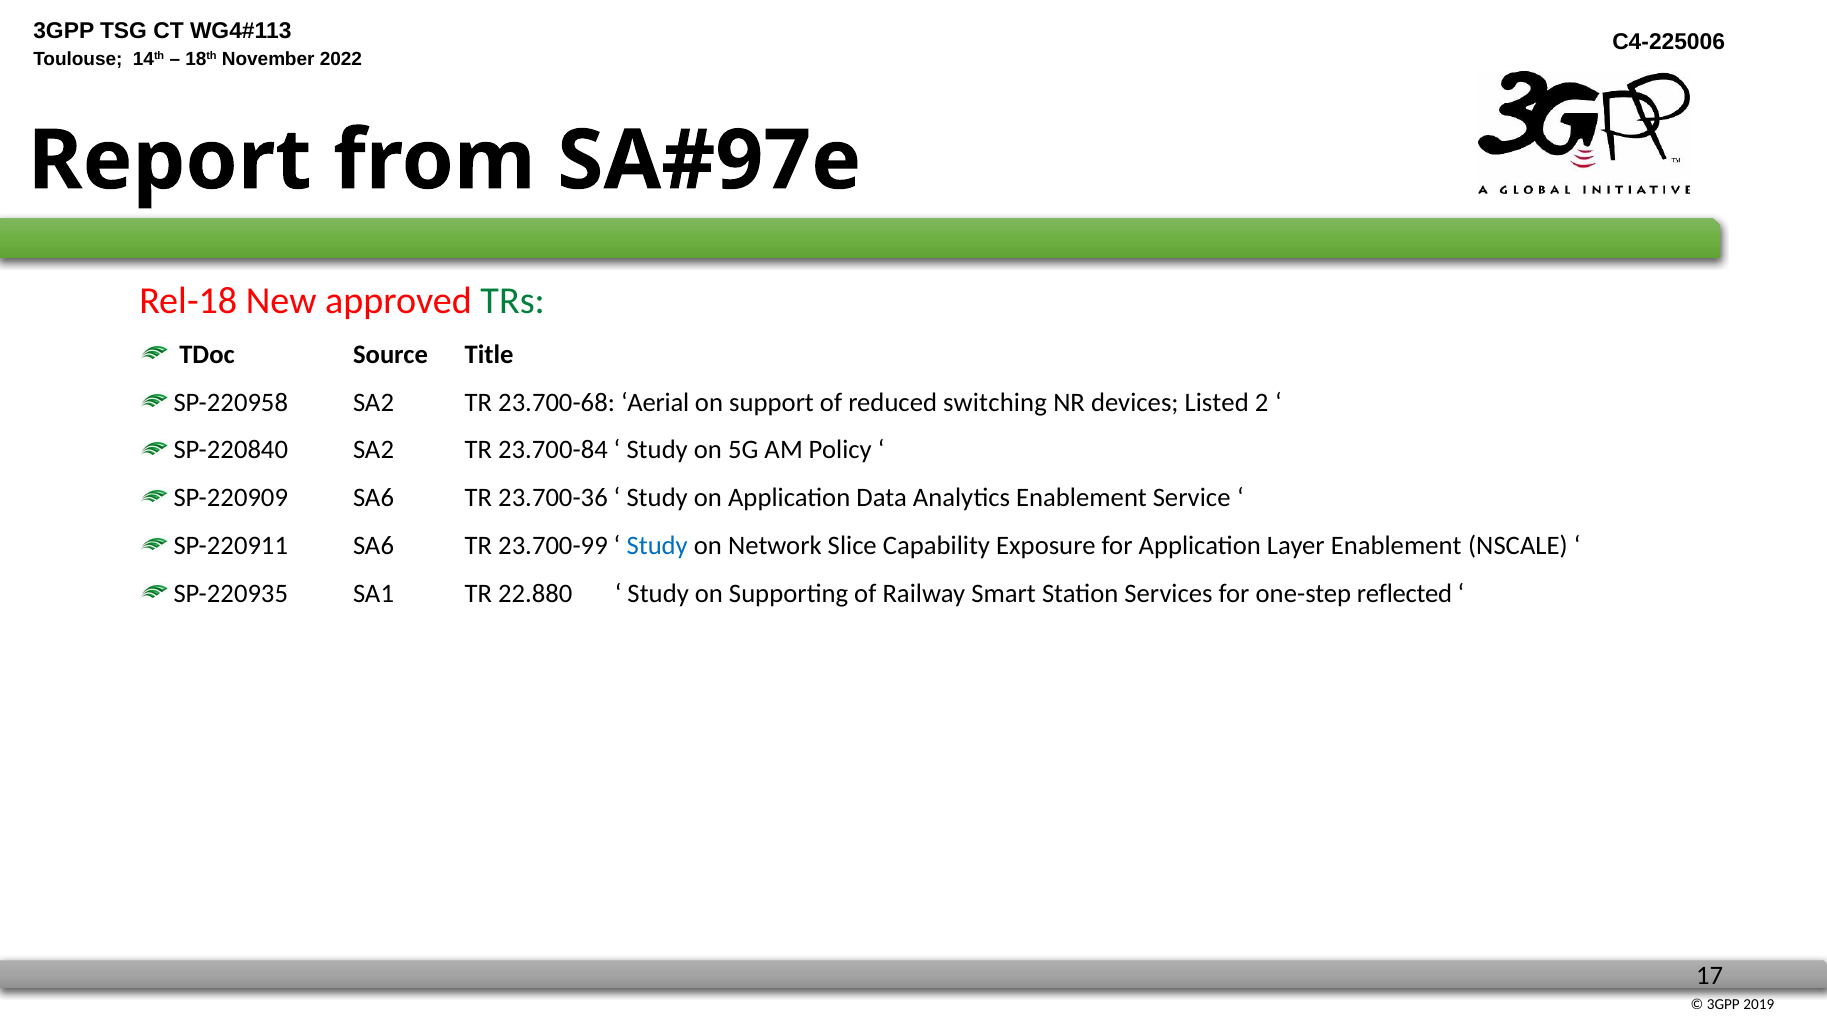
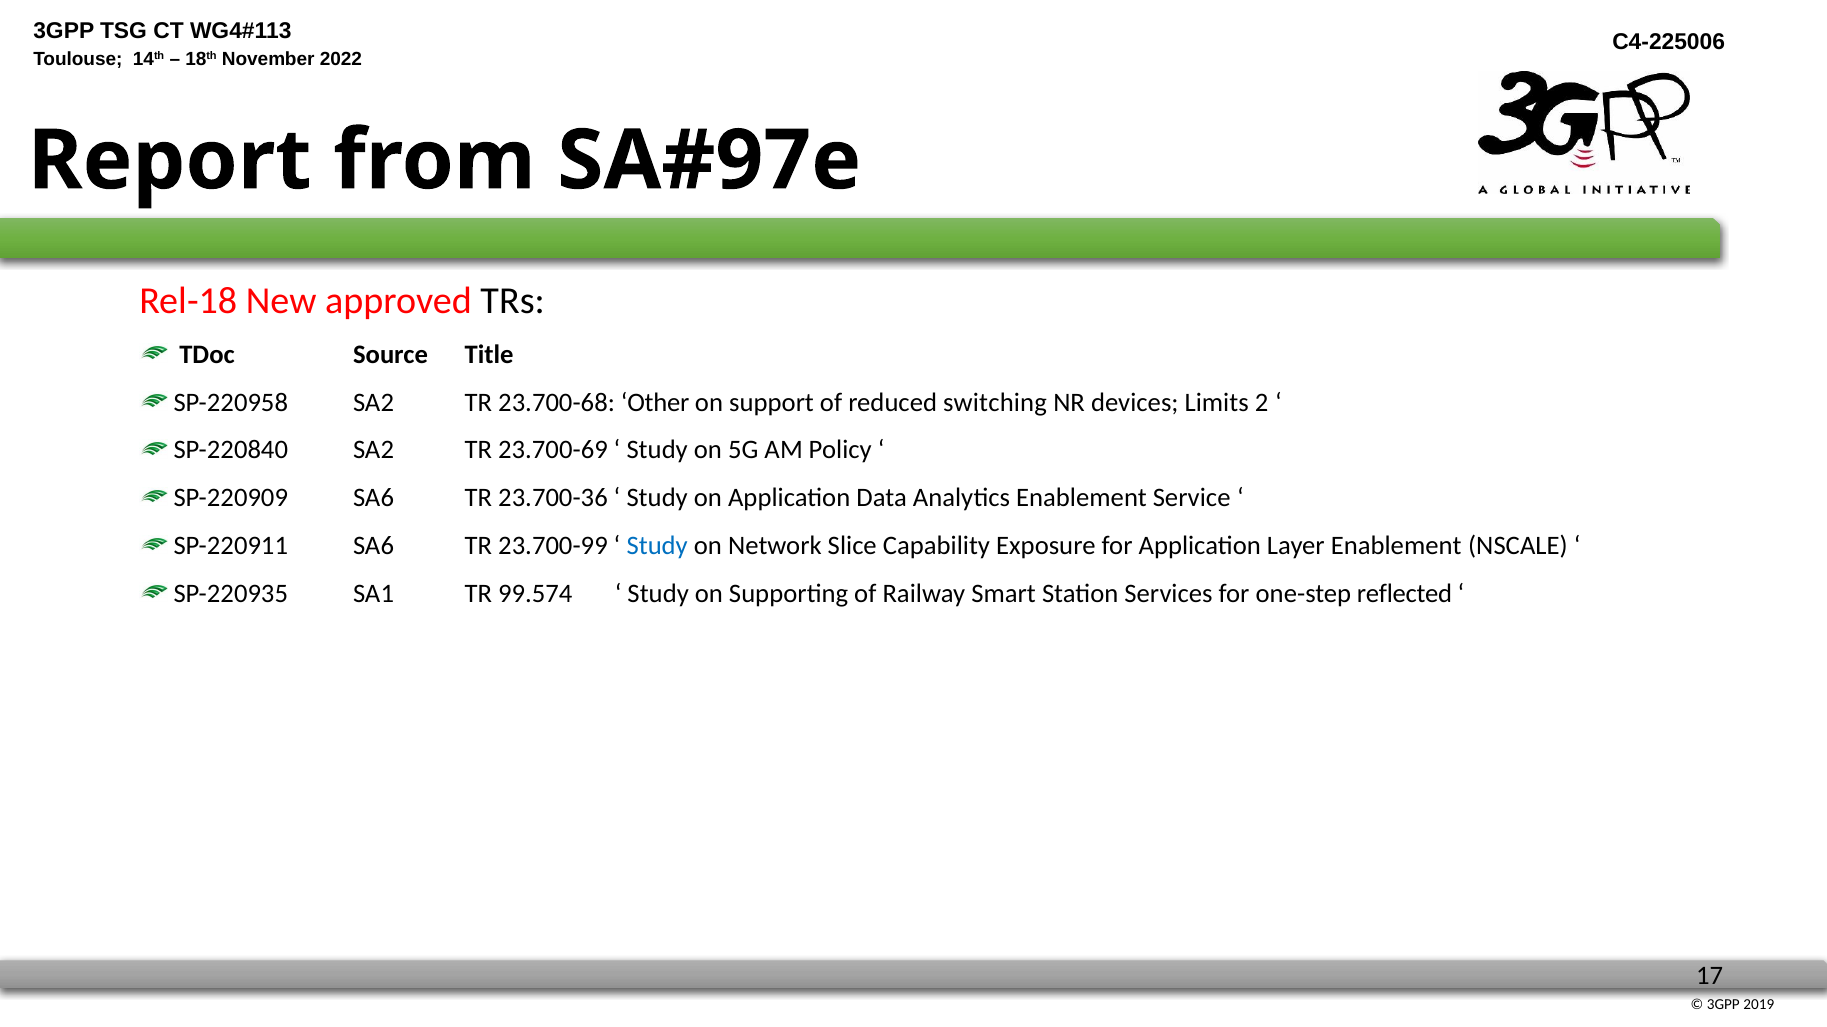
TRs colour: green -> black
Aerial: Aerial -> Other
Listed: Listed -> Limits
23.700-84: 23.700-84 -> 23.700-69
22.880: 22.880 -> 99.574
